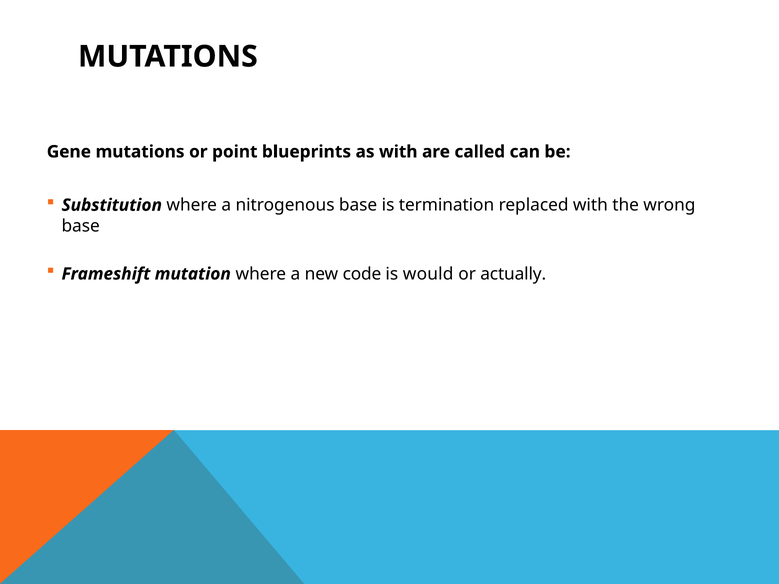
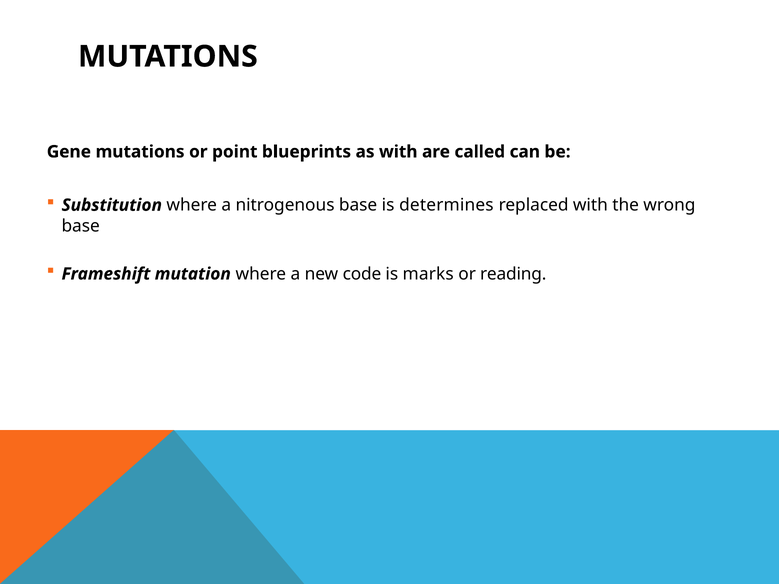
termination: termination -> determines
would: would -> marks
actually: actually -> reading
